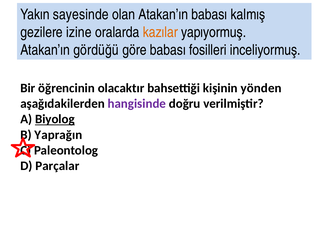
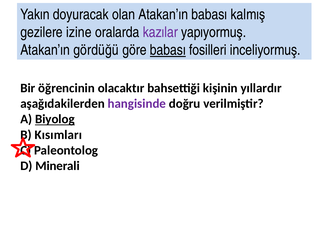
sayesinde: sayesinde -> doyuracak
kazılar colour: orange -> purple
babası at (168, 50) underline: none -> present
yönden: yönden -> yıllardır
Yaprağın: Yaprağın -> Kısımları
Parçalar: Parçalar -> Minerali
